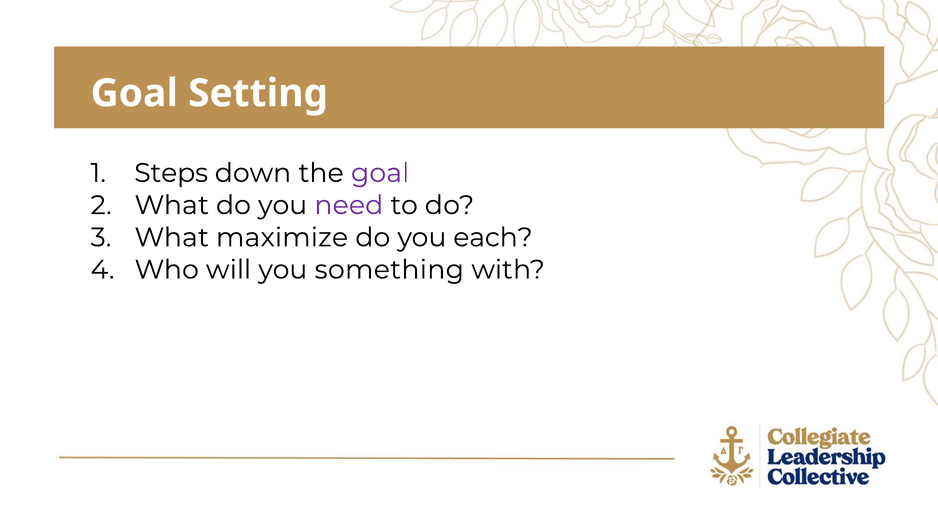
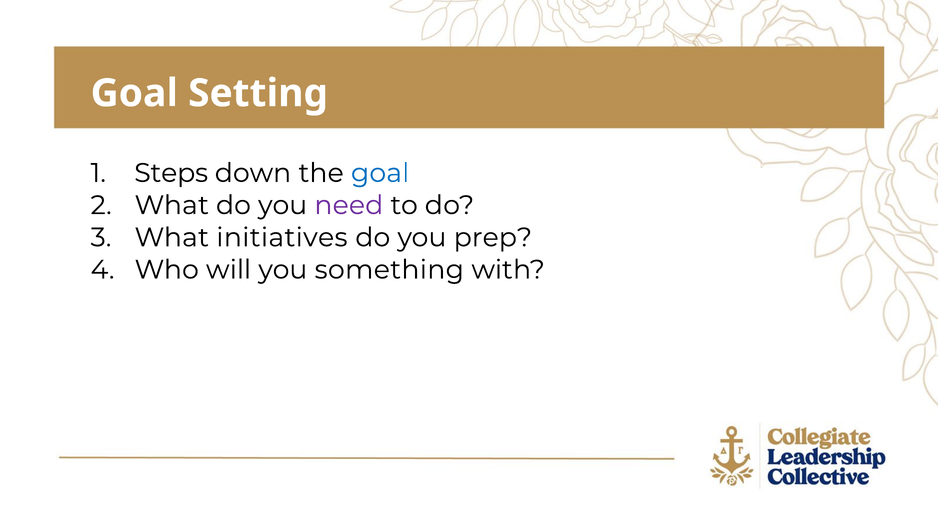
goal at (380, 173) colour: purple -> blue
maximize: maximize -> initiatives
each: each -> prep
